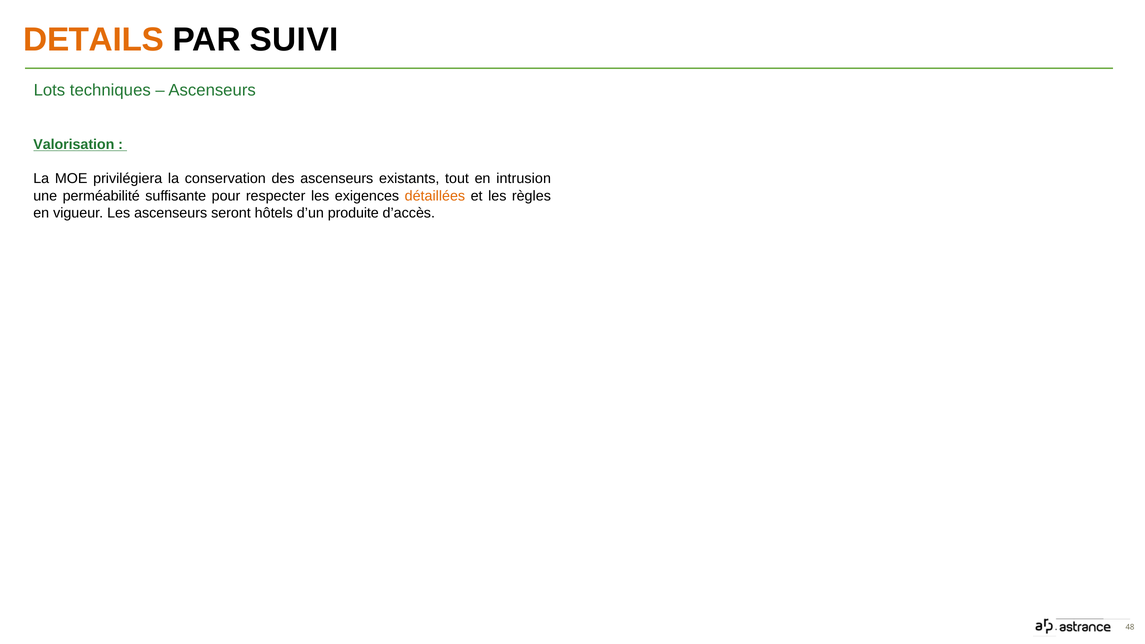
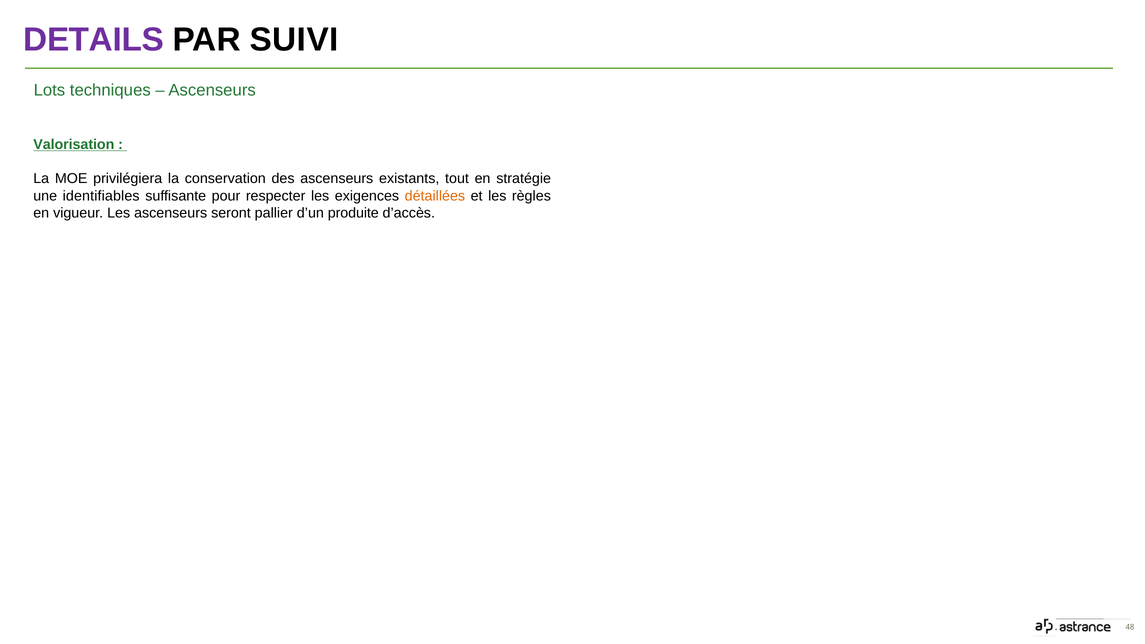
DETAILS colour: orange -> purple
intrusion: intrusion -> stratégie
perméabilité: perméabilité -> identifiables
hôtels: hôtels -> pallier
